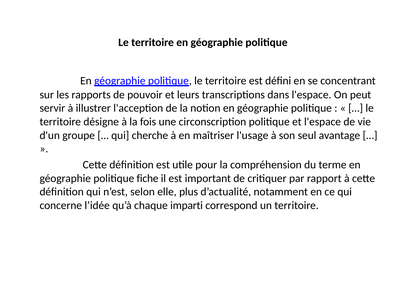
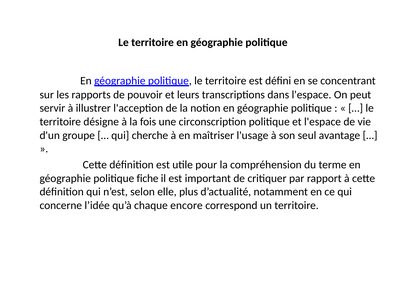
imparti: imparti -> encore
